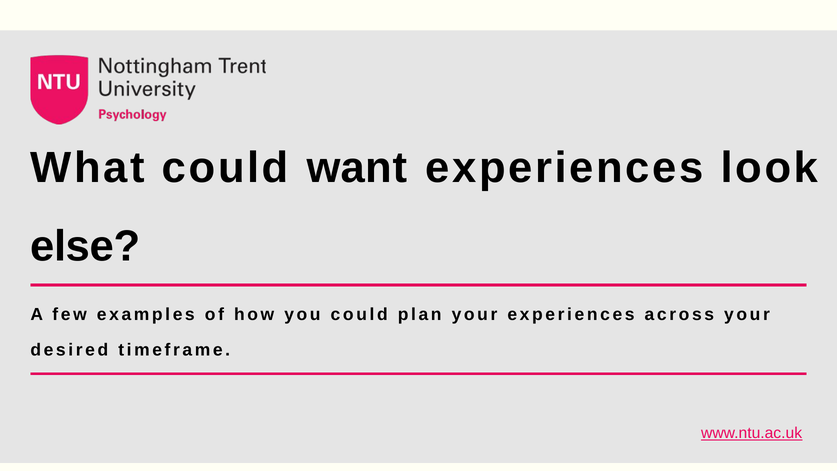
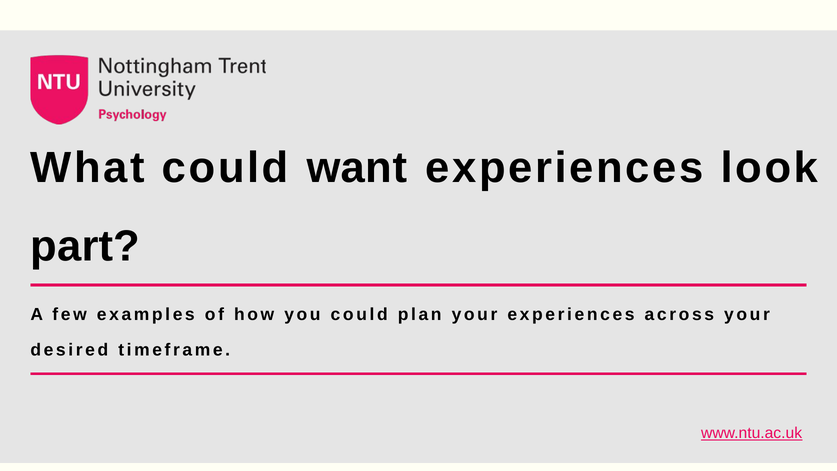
else: else -> part
